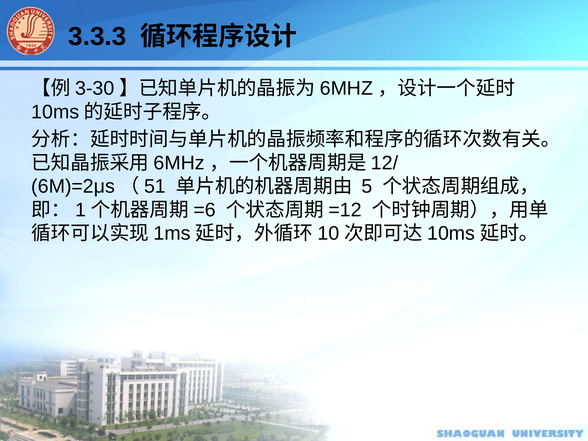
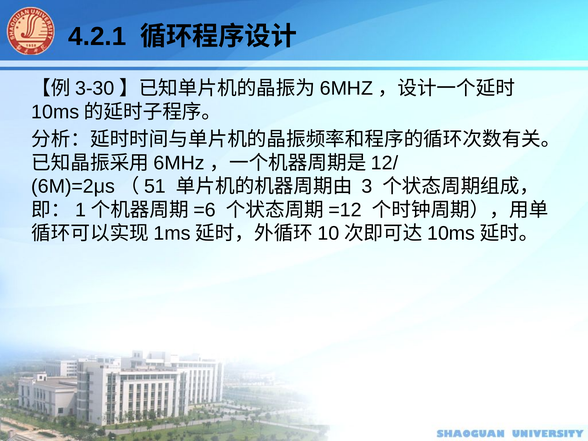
3.3.3: 3.3.3 -> 4.2.1
5: 5 -> 3
